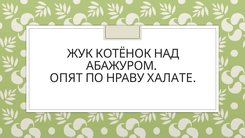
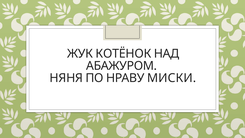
ОПЯТ: ОПЯТ -> НЯНЯ
ХАЛАТЕ: ХАЛАТЕ -> МИСКИ
